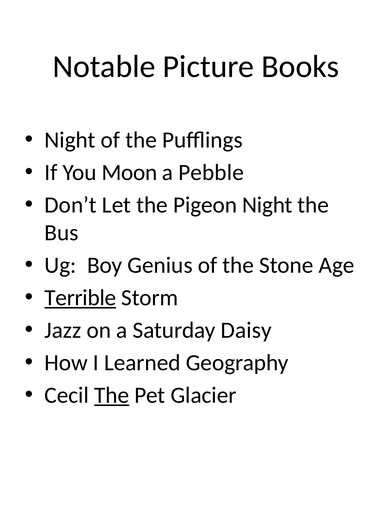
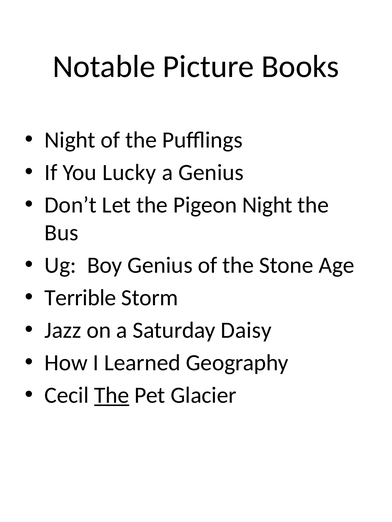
Moon: Moon -> Lucky
a Pebble: Pebble -> Genius
Terrible underline: present -> none
